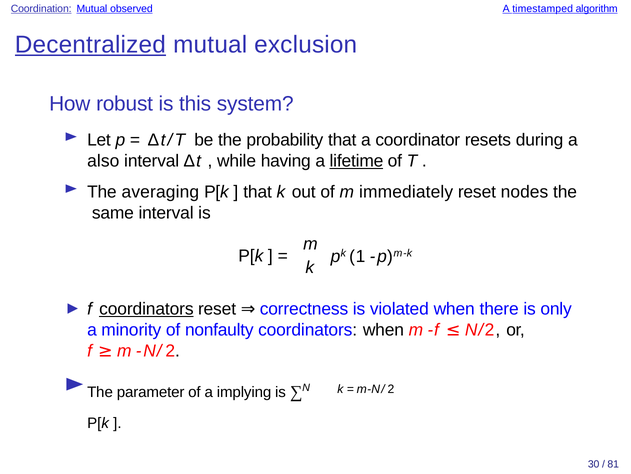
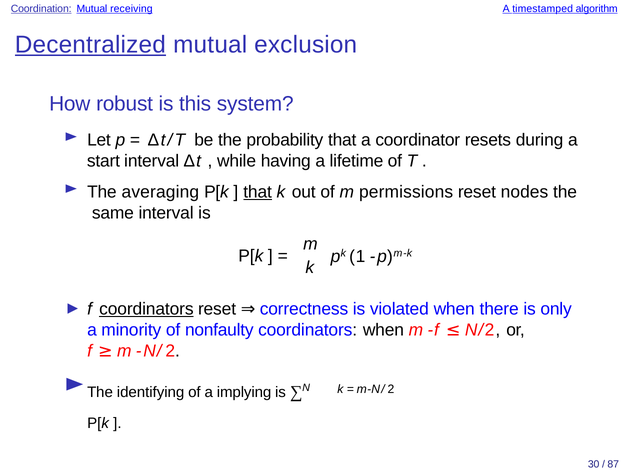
observed: observed -> receiving
also: also -> start
lifetime underline: present -> none
that at (258, 192) underline: none -> present
immediately: immediately -> permissions
parameter: parameter -> identifying
81: 81 -> 87
